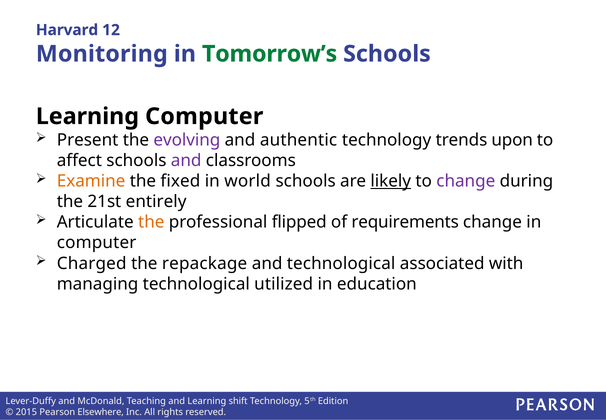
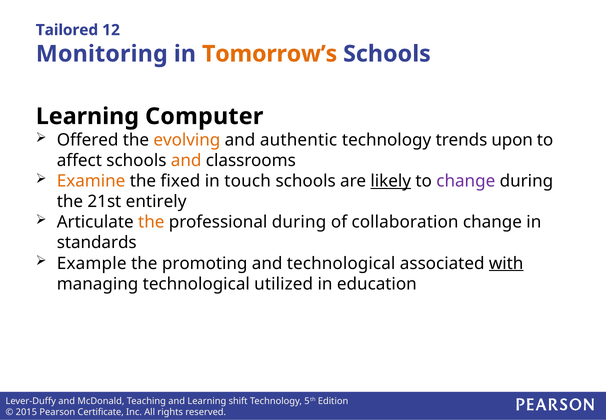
Harvard: Harvard -> Tailored
Tomorrow’s colour: green -> orange
Present: Present -> Offered
evolving colour: purple -> orange
and at (186, 161) colour: purple -> orange
world: world -> touch
professional flipped: flipped -> during
requirements: requirements -> collaboration
computer at (97, 243): computer -> standards
Charged: Charged -> Example
repackage: repackage -> promoting
with underline: none -> present
Elsewhere: Elsewhere -> Certificate
